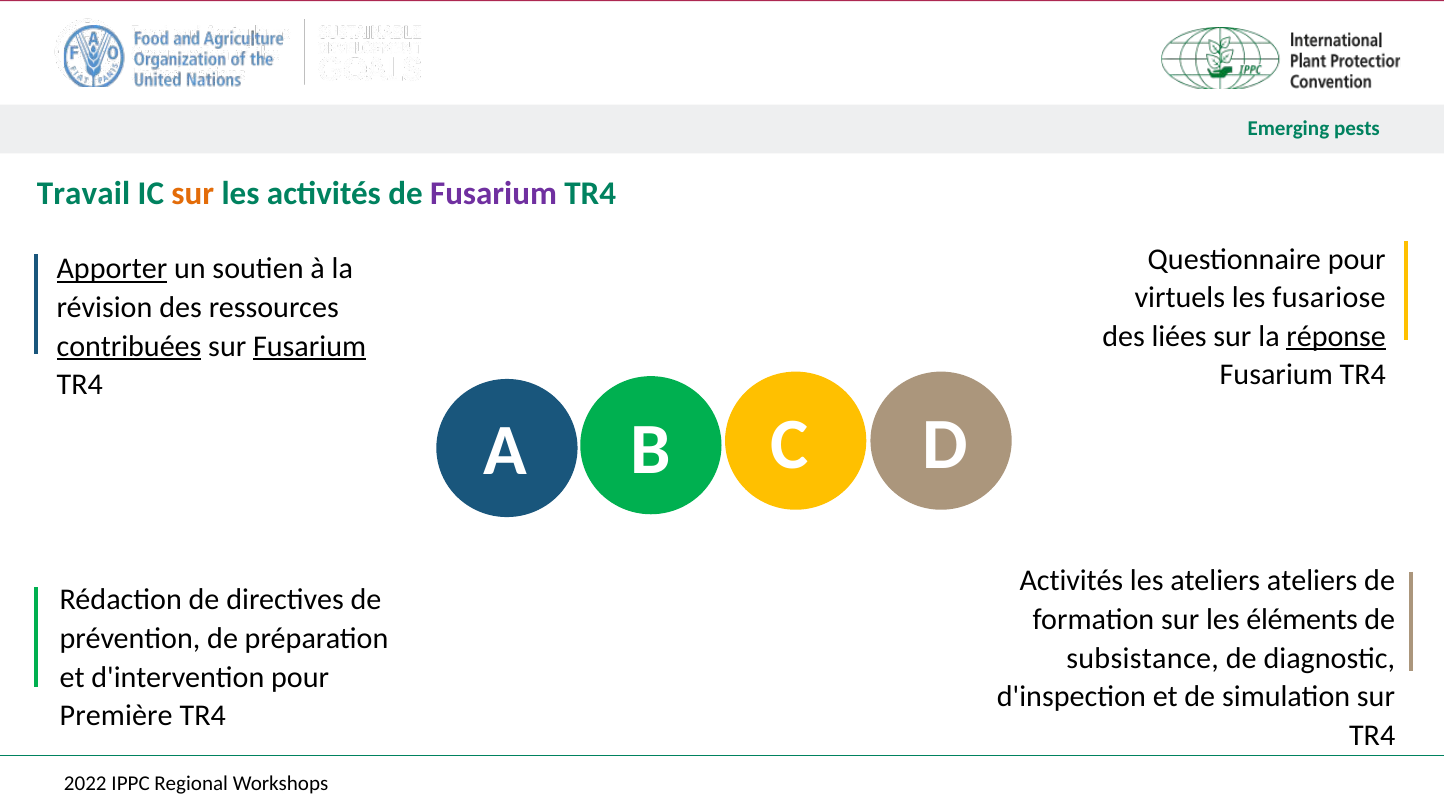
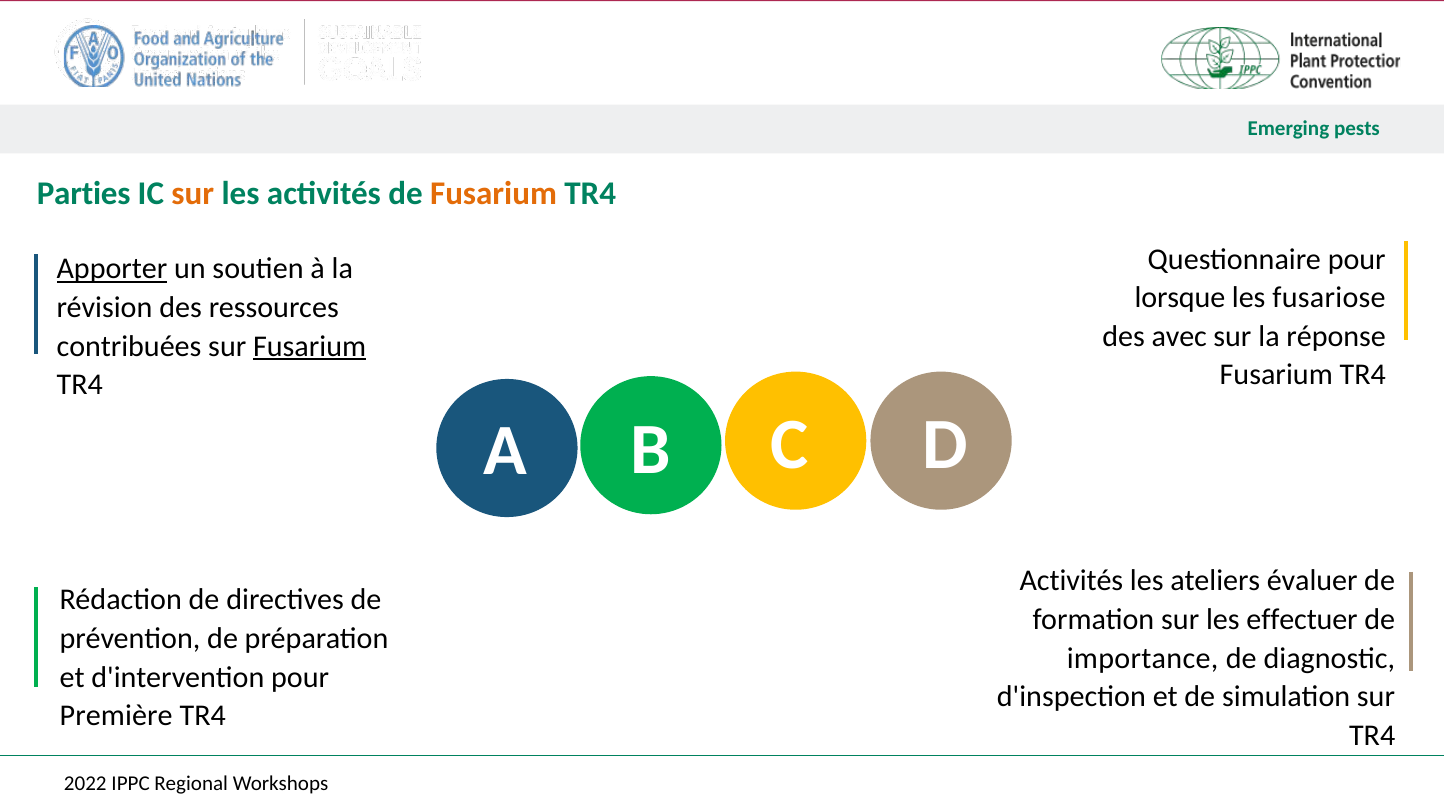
Travail: Travail -> Parties
Fusarium at (494, 194) colour: purple -> orange
virtuels: virtuels -> lorsque
liées: liées -> avec
réponse underline: present -> none
contribuées underline: present -> none
ateliers ateliers: ateliers -> évaluer
éléments: éléments -> effectuer
subsistance: subsistance -> importance
